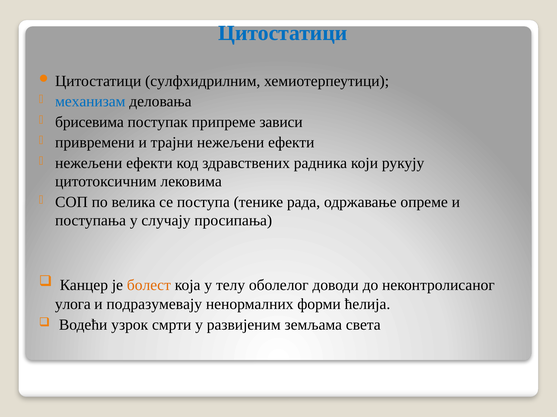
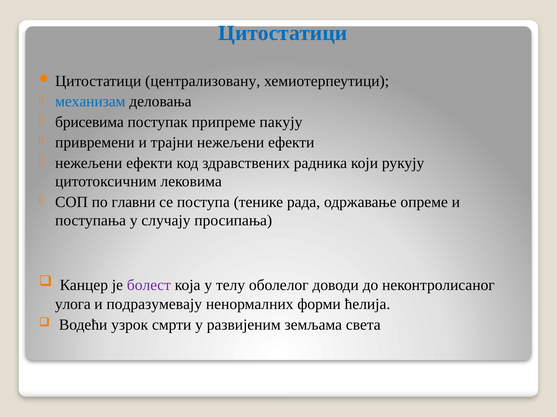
сулфхидрилним: сулфхидрилним -> централизовану
зависи: зависи -> пакују
велика: велика -> главни
болест colour: orange -> purple
